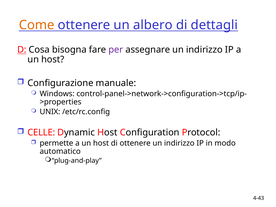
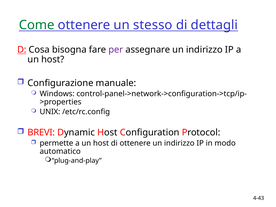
Come colour: orange -> green
albero: albero -> stesso
CELLE: CELLE -> BREVI
